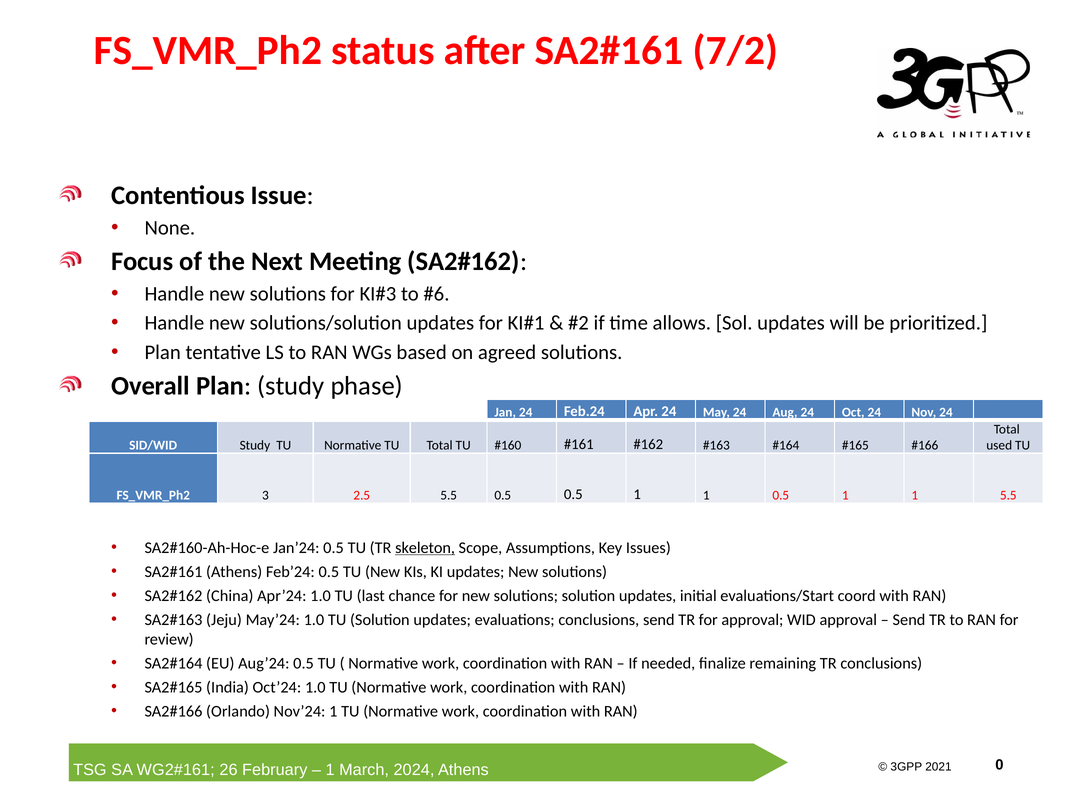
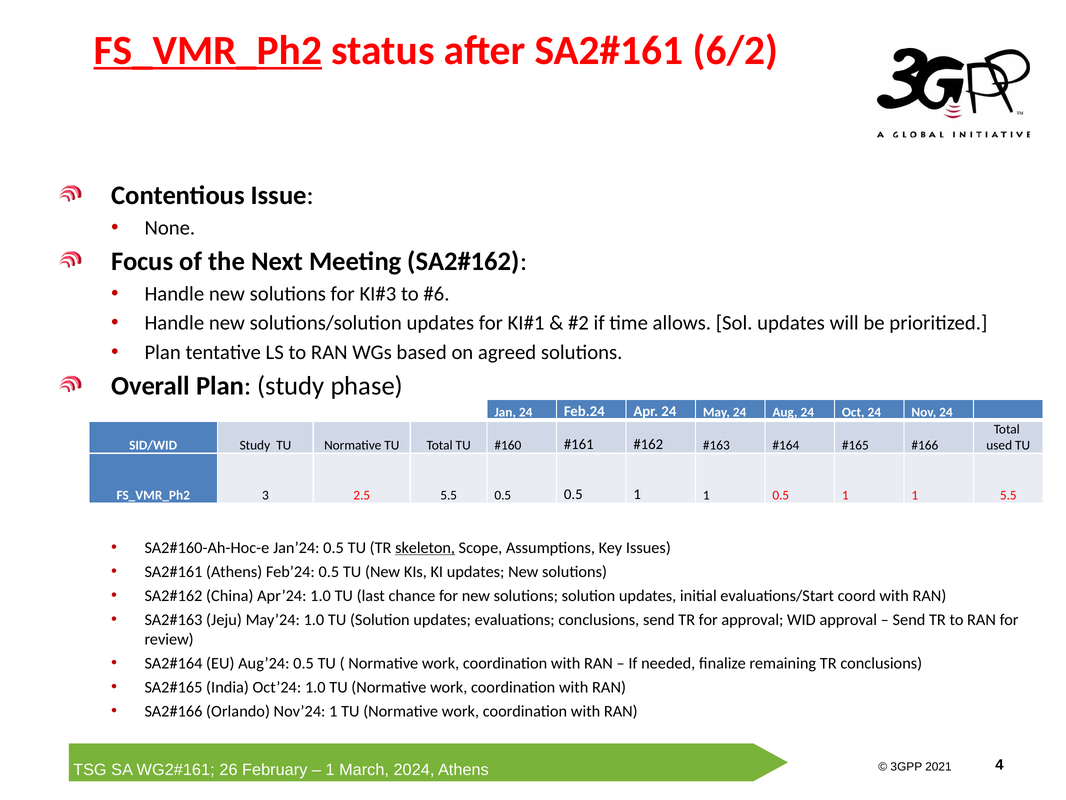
FS_VMR_Ph2 at (208, 50) underline: none -> present
7/2: 7/2 -> 6/2
0: 0 -> 4
